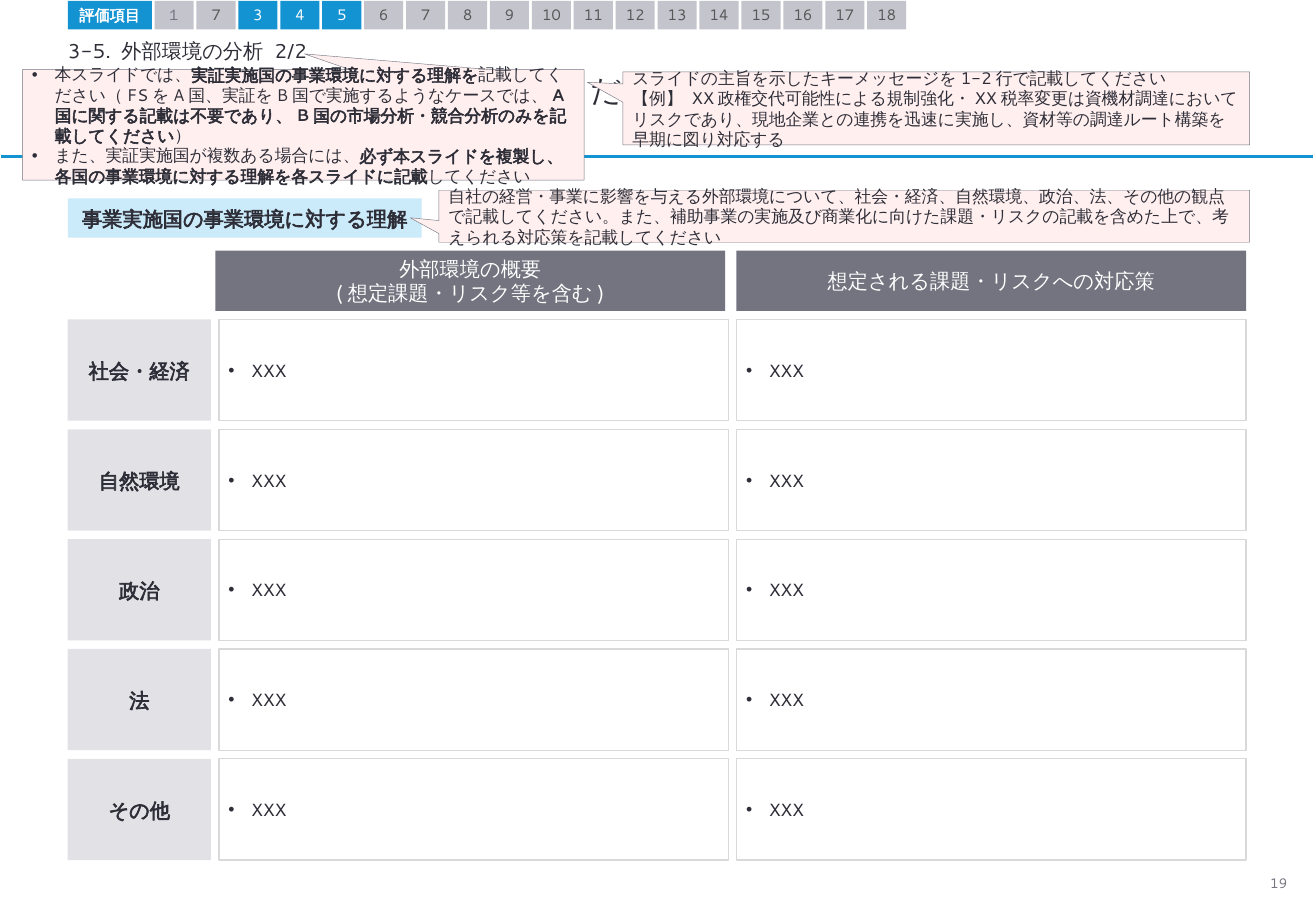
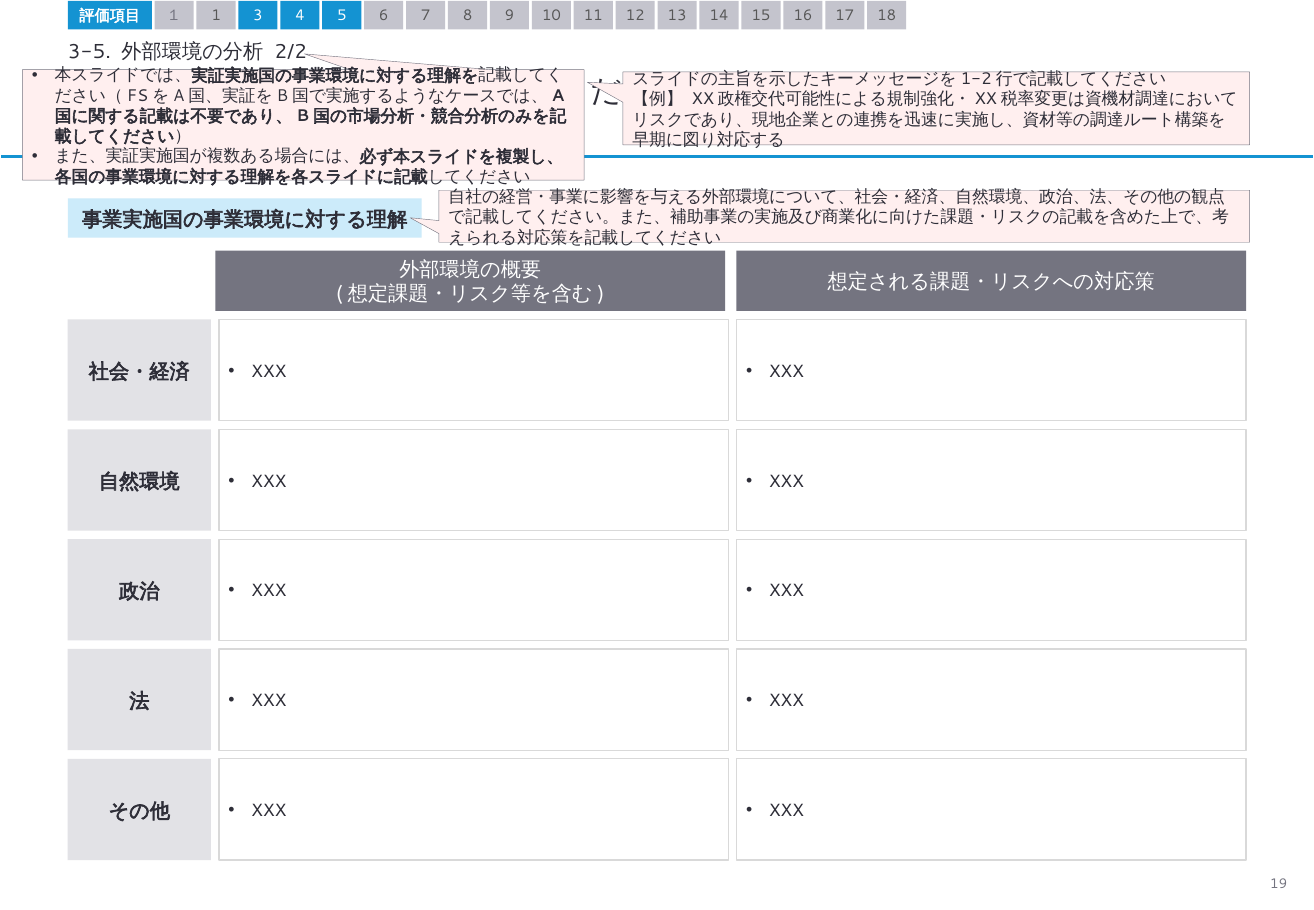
１ 7: 7 -> 1
